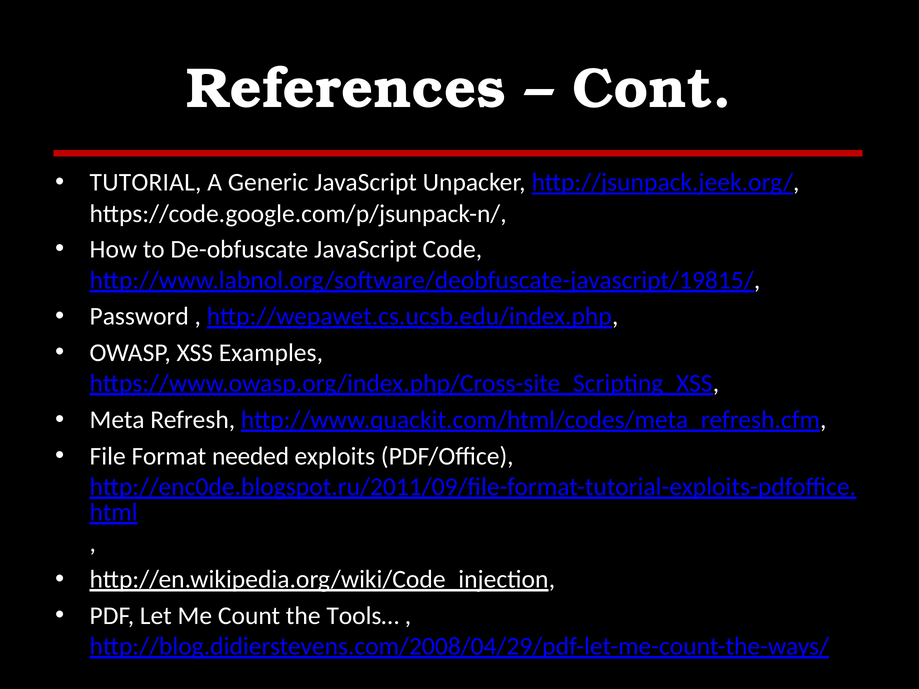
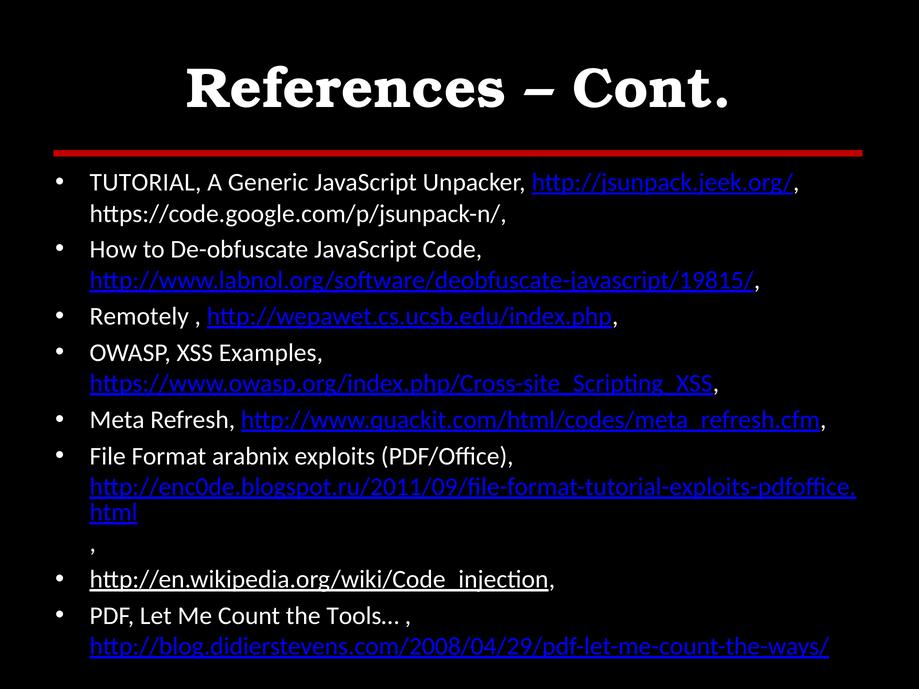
Password: Password -> Remotely
needed: needed -> arabnix
